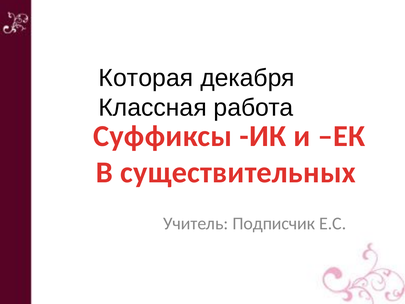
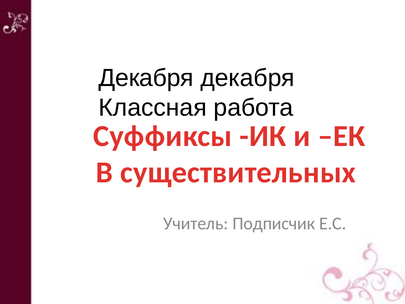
Которая at (146, 78): Которая -> Декабря
